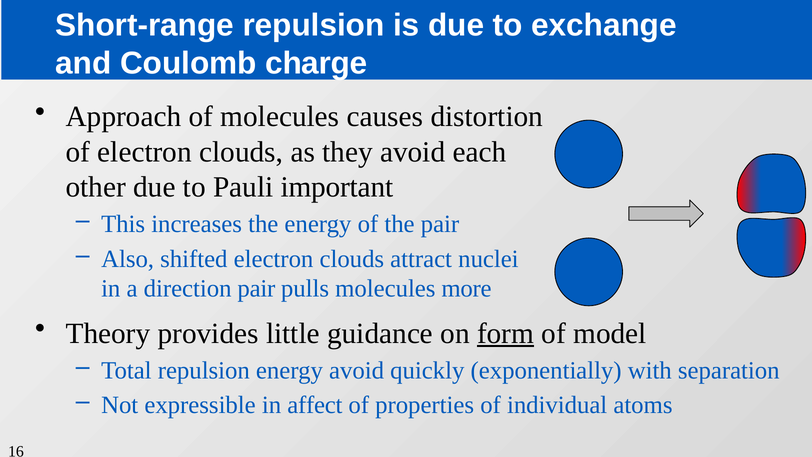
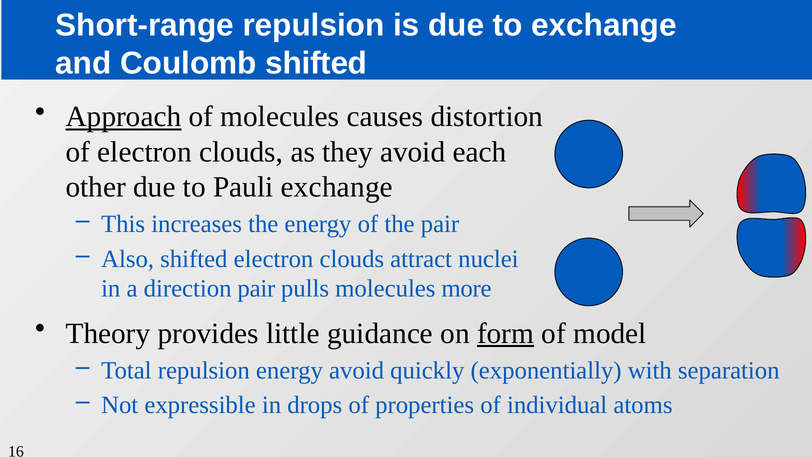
Coulomb charge: charge -> shifted
Approach underline: none -> present
Pauli important: important -> exchange
affect: affect -> drops
